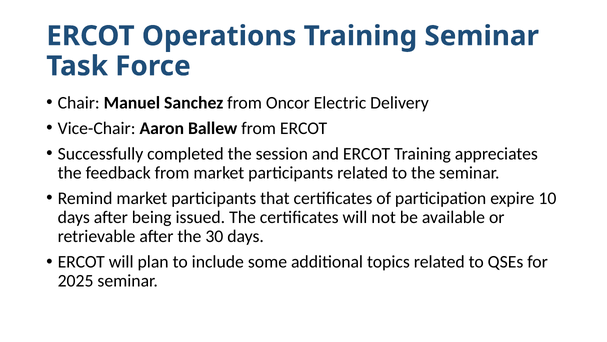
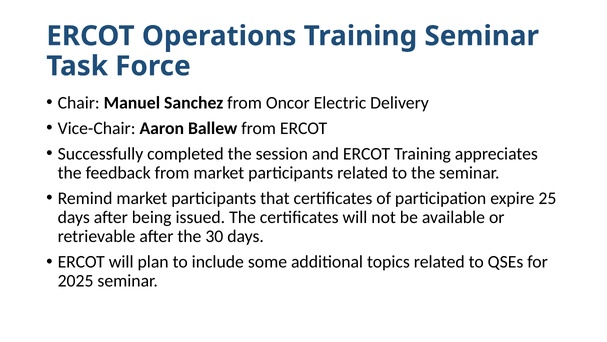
10: 10 -> 25
